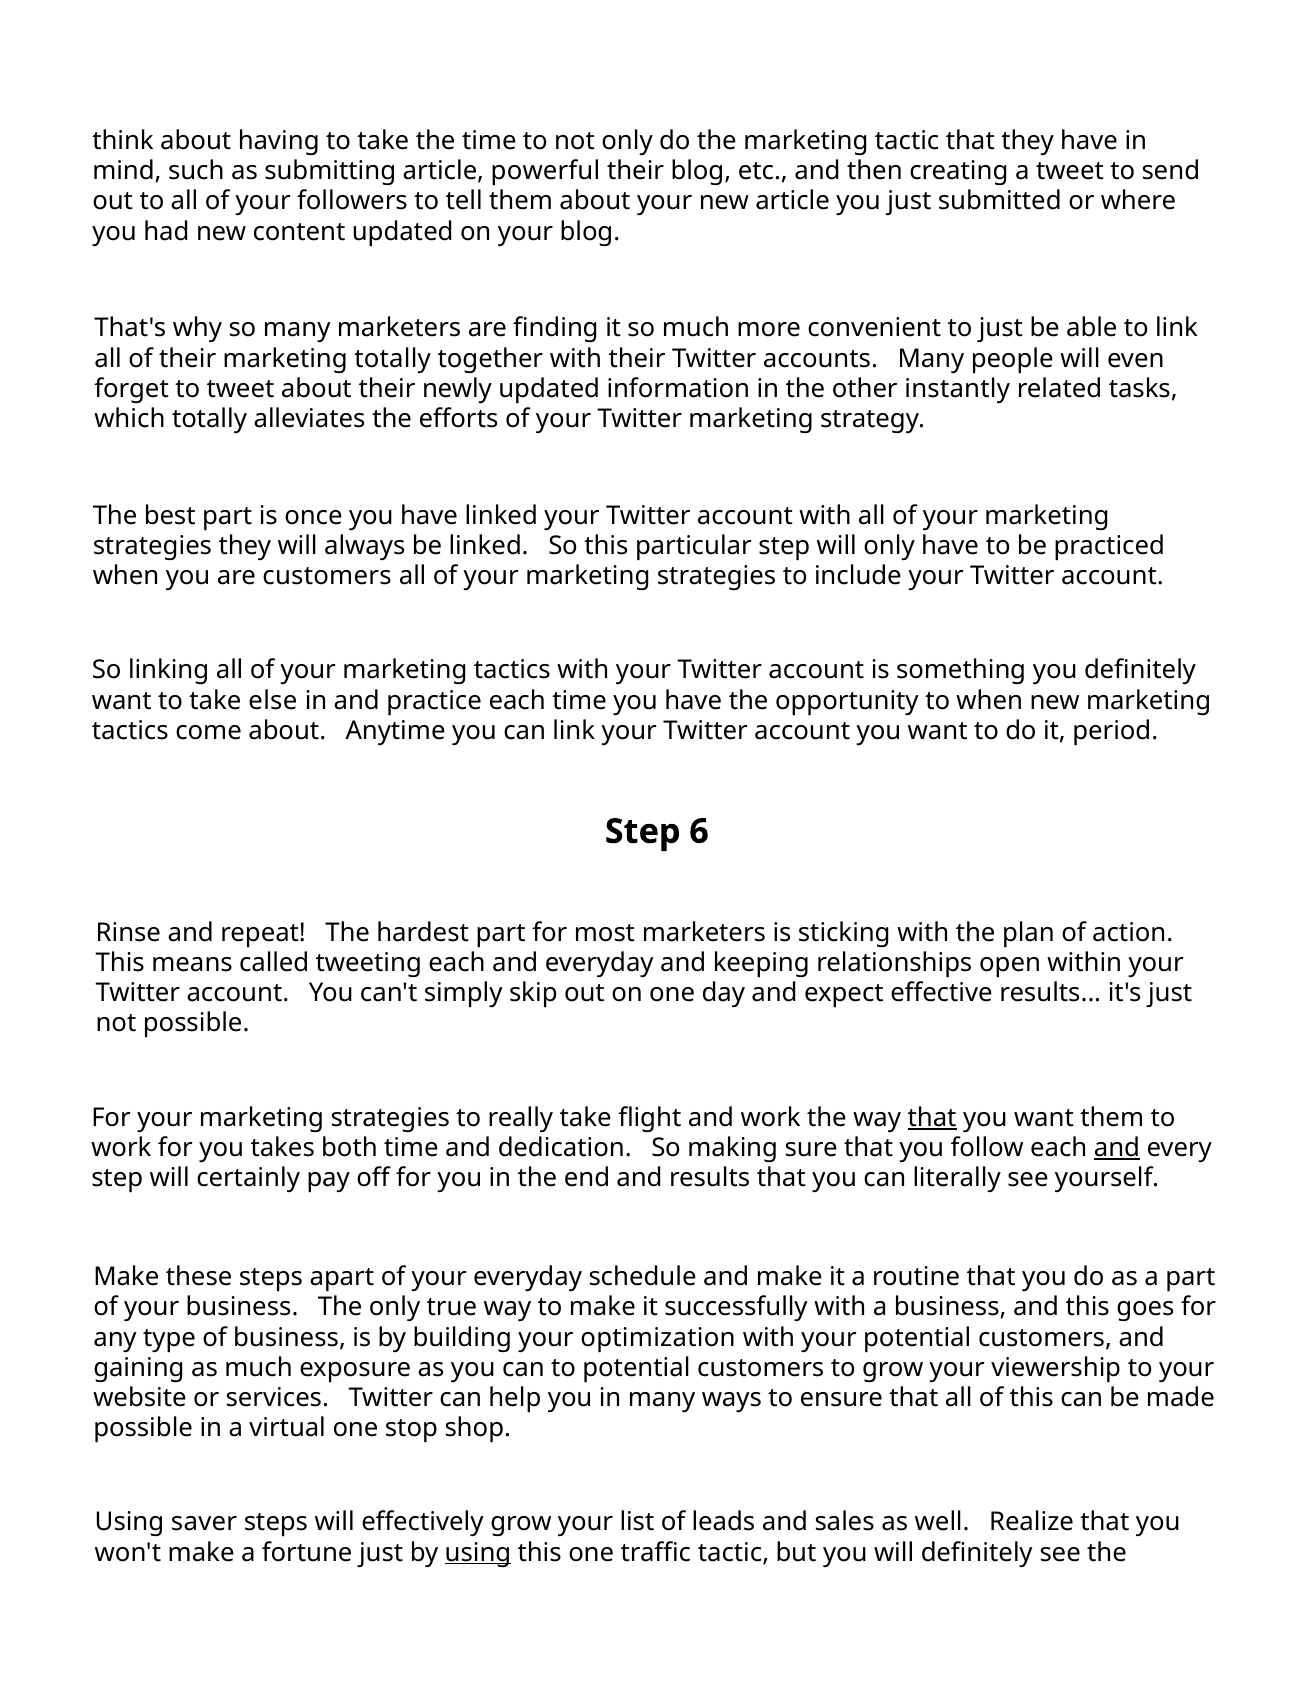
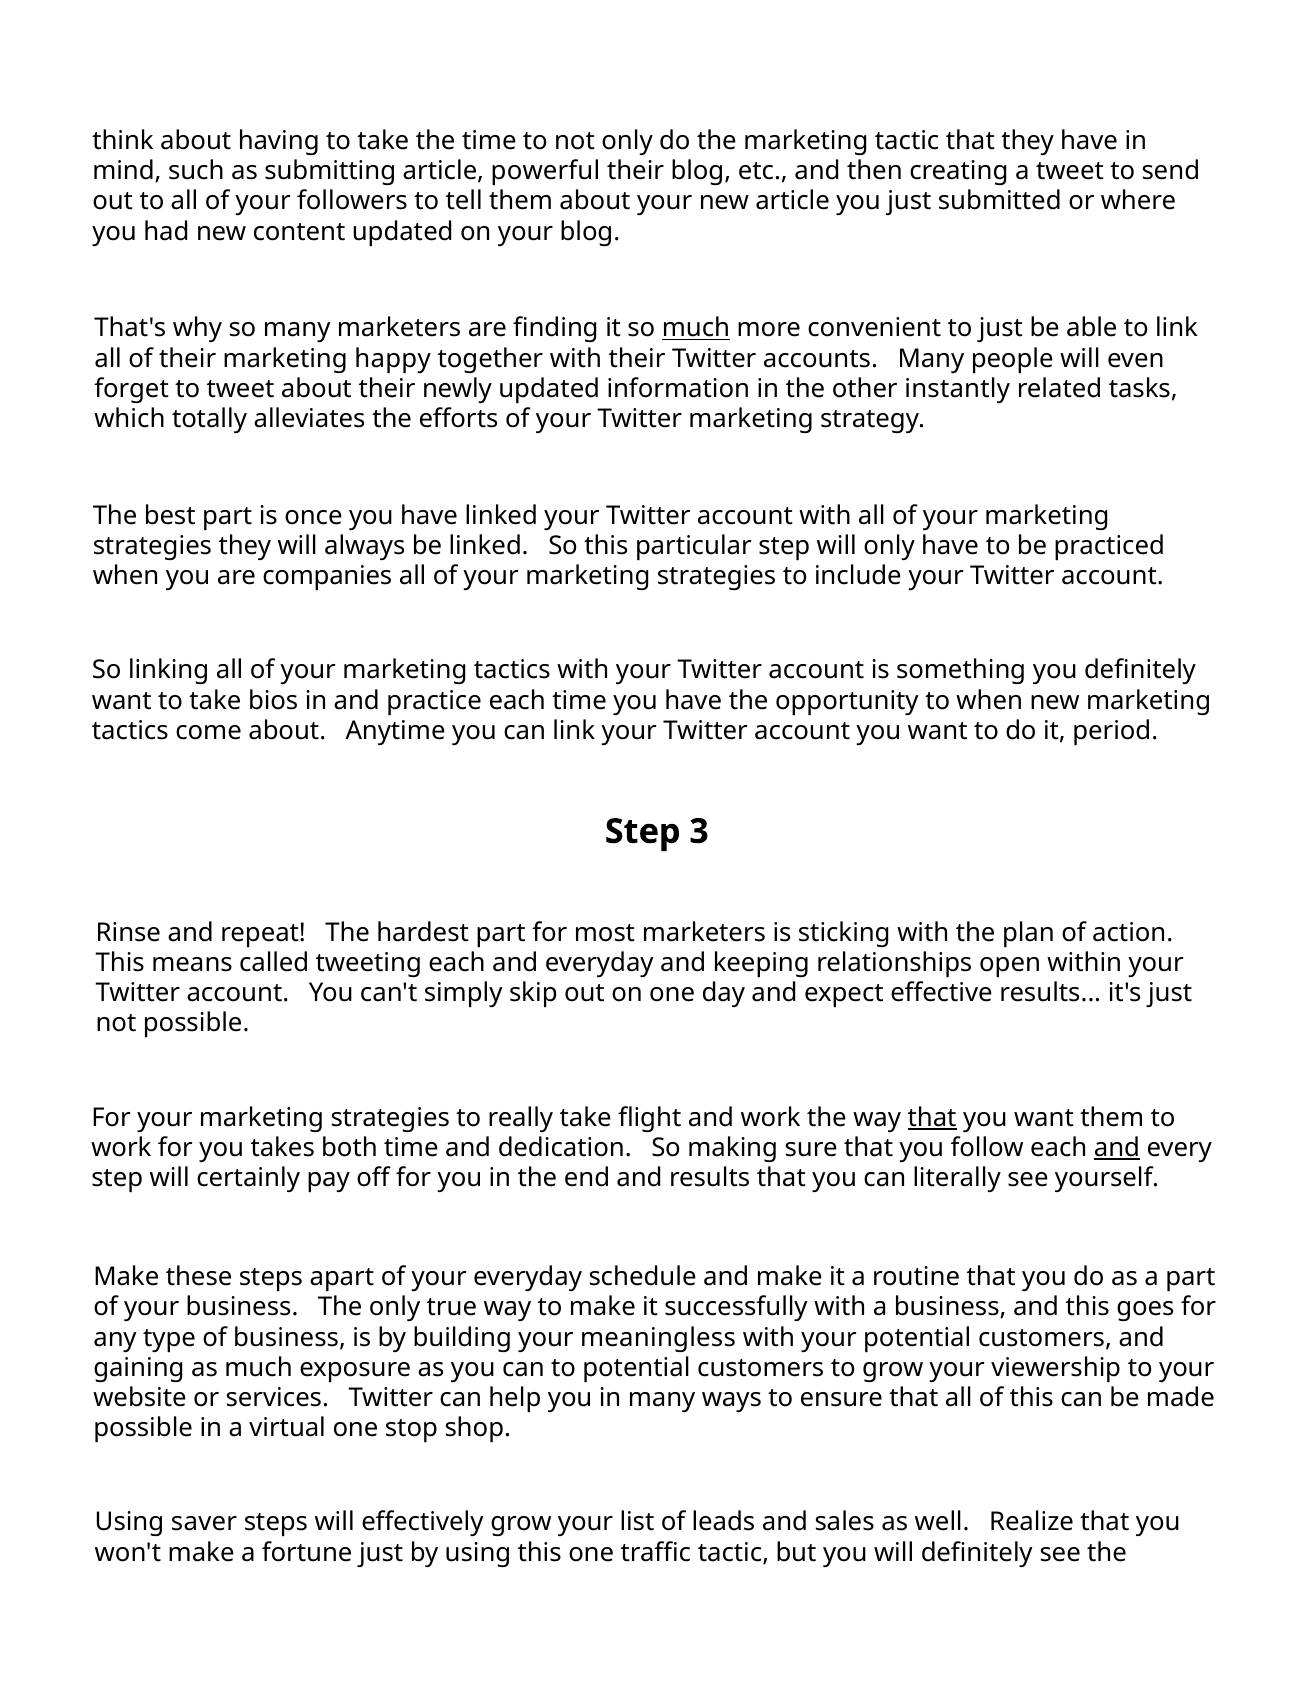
much at (696, 328) underline: none -> present
marketing totally: totally -> happy
are customers: customers -> companies
else: else -> bios
6: 6 -> 3
optimization: optimization -> meaningless
using at (478, 1552) underline: present -> none
